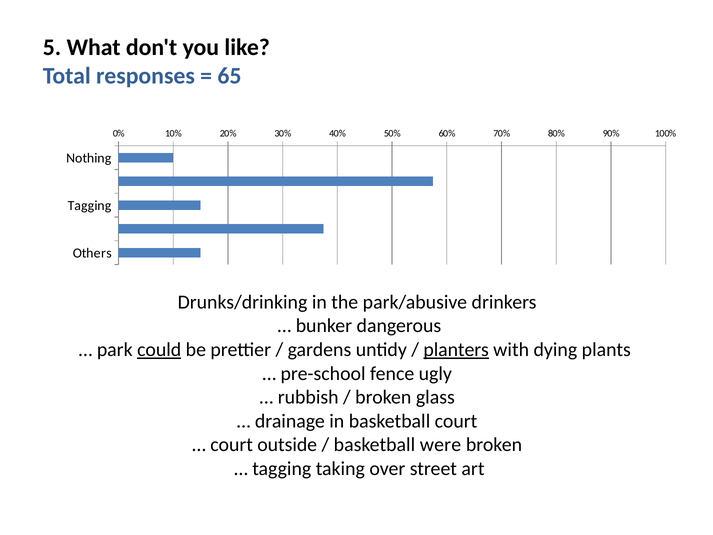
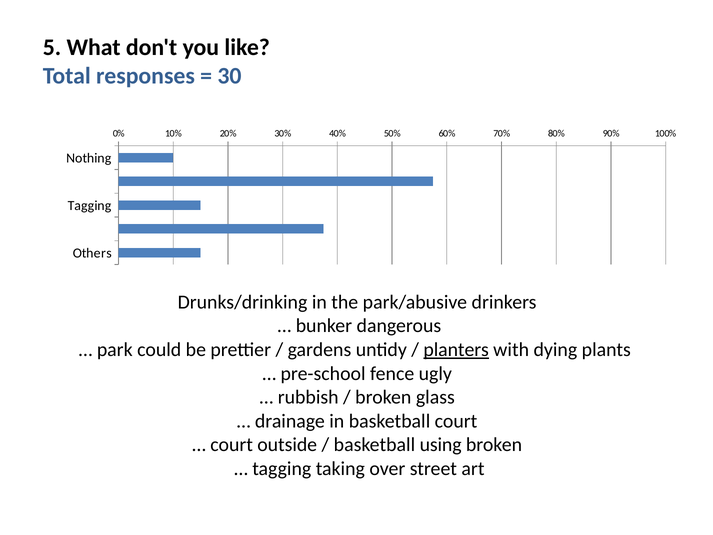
65: 65 -> 30
could underline: present -> none
were: were -> using
